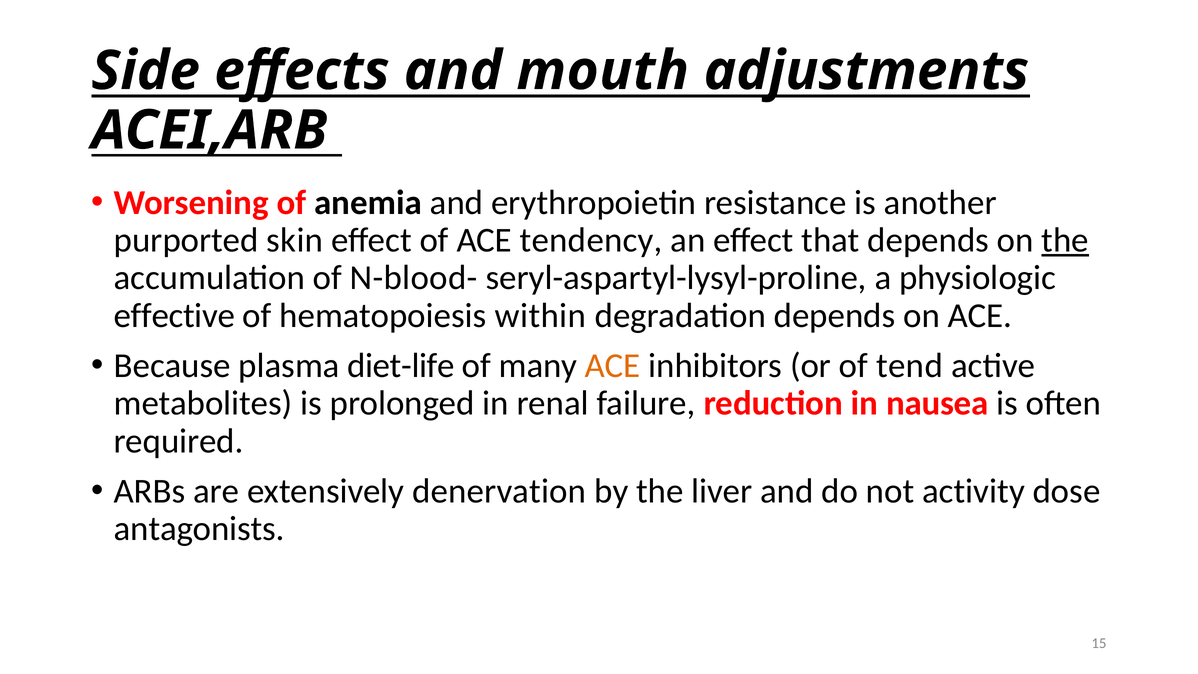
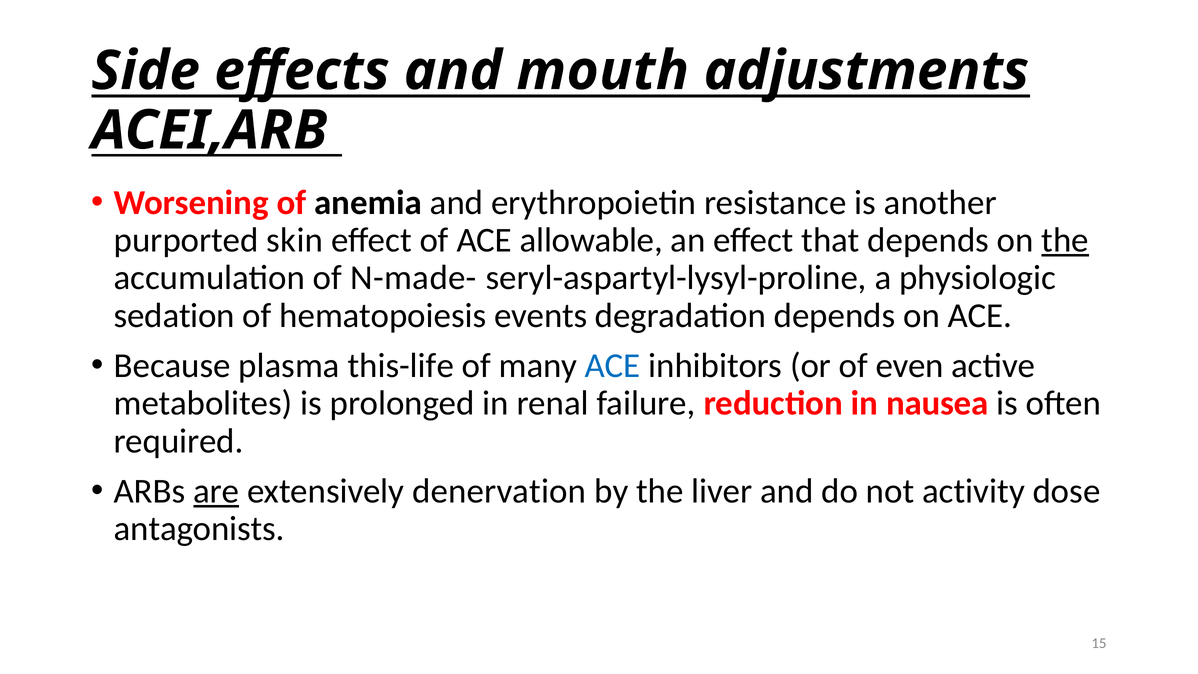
tendency: tendency -> allowable
N-blood-: N-blood- -> N-made-
effective: effective -> sedation
within: within -> events
diet-life: diet-life -> this-life
ACE at (613, 366) colour: orange -> blue
tend: tend -> even
are underline: none -> present
